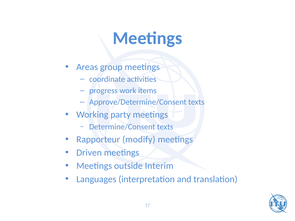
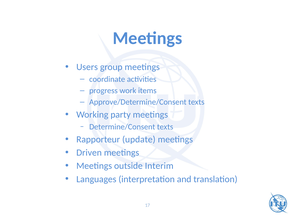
Areas: Areas -> Users
modify: modify -> update
